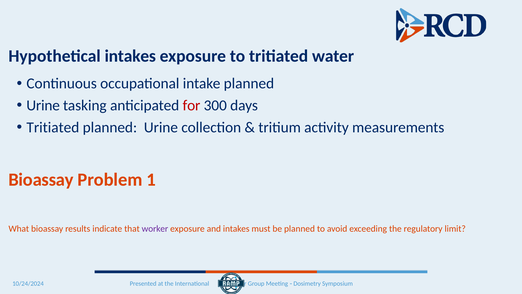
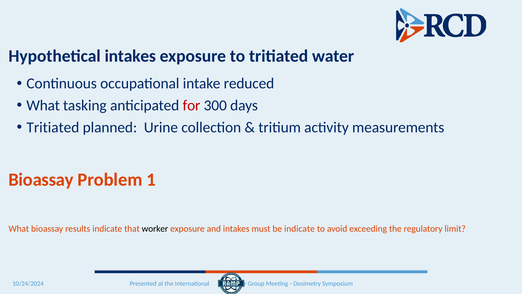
intake planned: planned -> reduced
Urine at (43, 105): Urine -> What
worker colour: purple -> black
be planned: planned -> indicate
